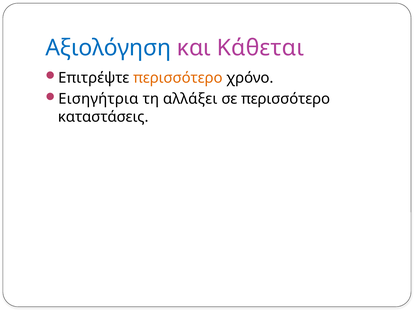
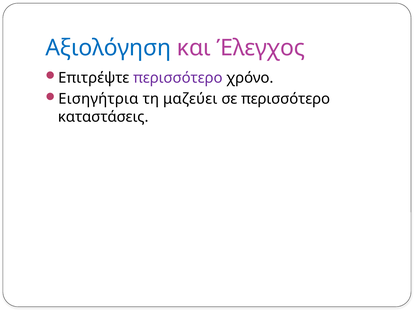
Κάθεται: Κάθεται -> Έλεγχος
περισσότερο at (178, 78) colour: orange -> purple
αλλάξει: αλλάξει -> μαζεύει
